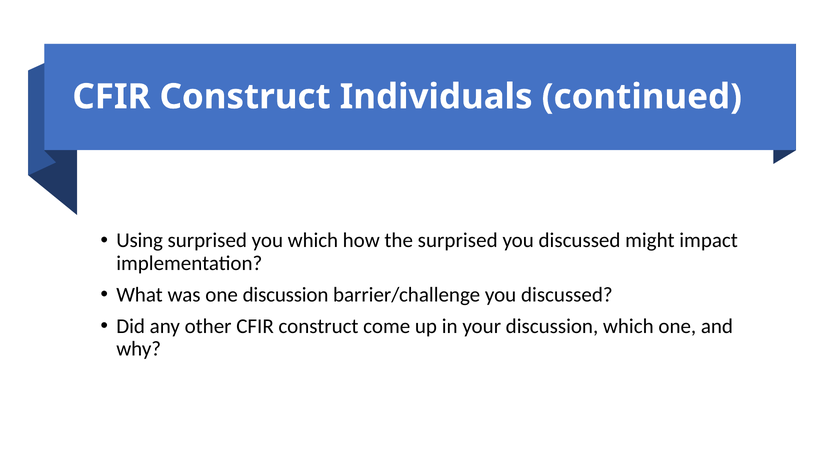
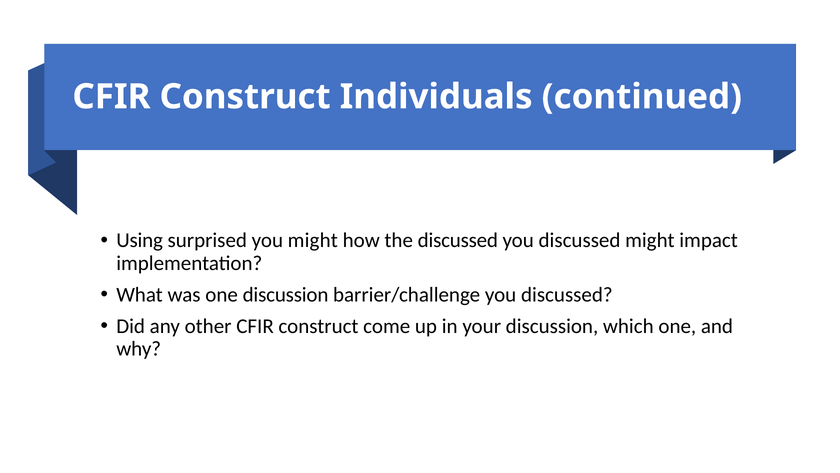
you which: which -> might
the surprised: surprised -> discussed
